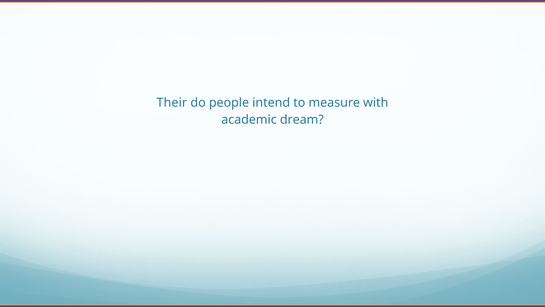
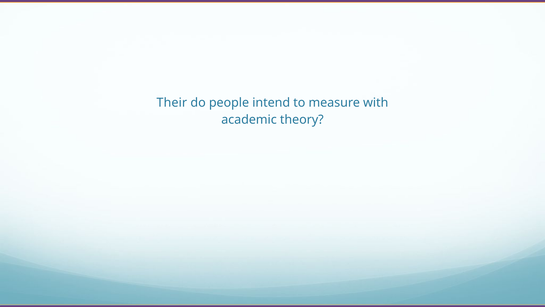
dream: dream -> theory
